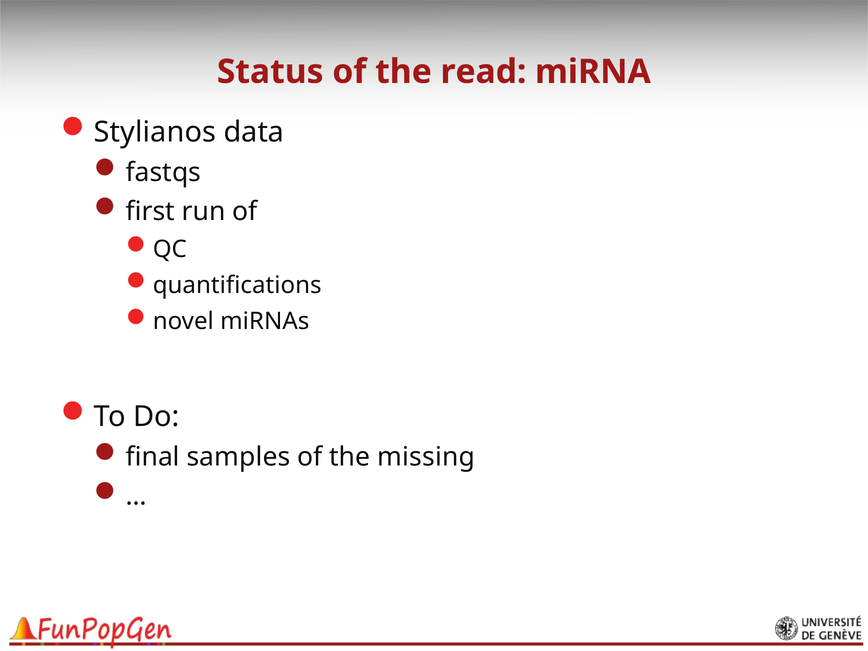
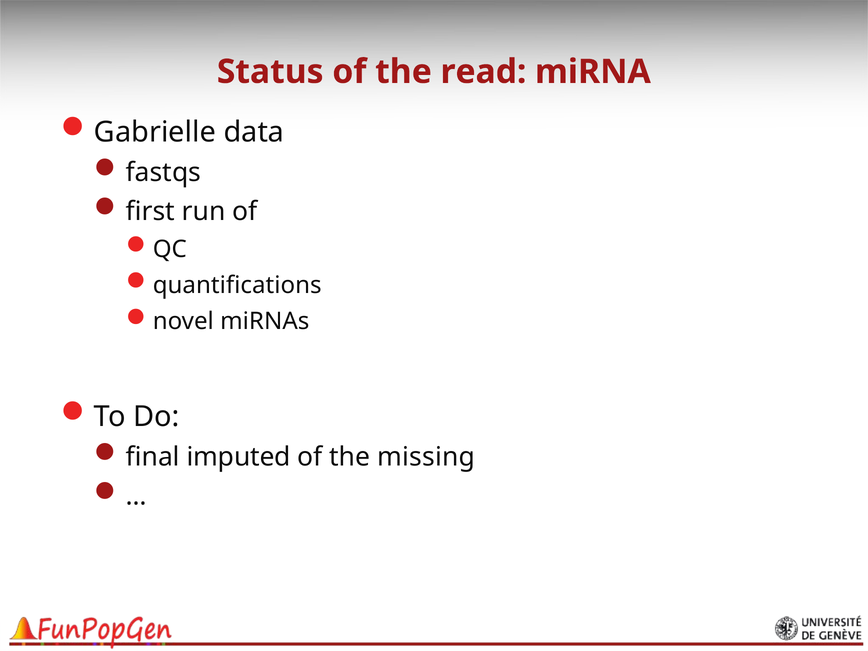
Stylianos: Stylianos -> Gabrielle
samples: samples -> imputed
